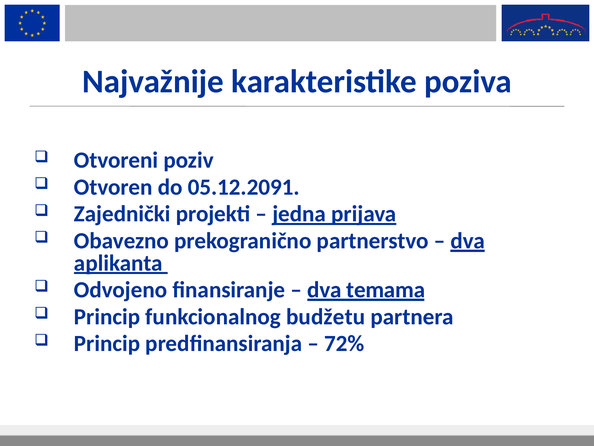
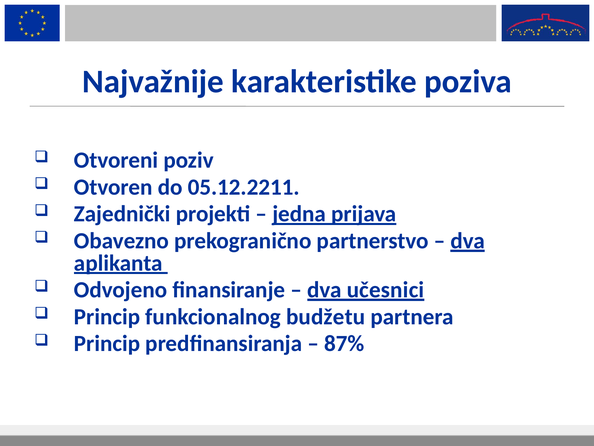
05.12.2091: 05.12.2091 -> 05.12.2211
temama: temama -> učesnici
72%: 72% -> 87%
